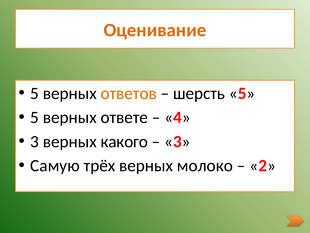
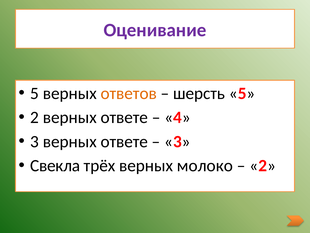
Оценивание colour: orange -> purple
5 at (35, 117): 5 -> 2
3 верных какого: какого -> ответе
Самую: Самую -> Свекла
